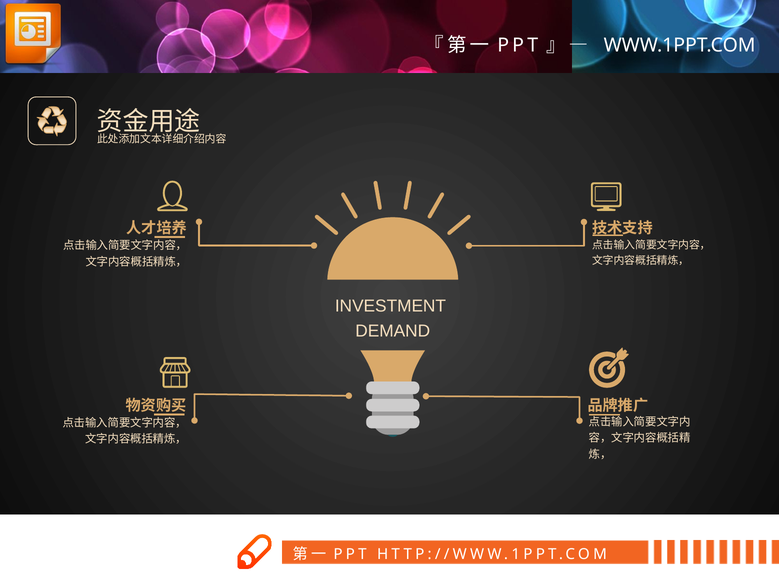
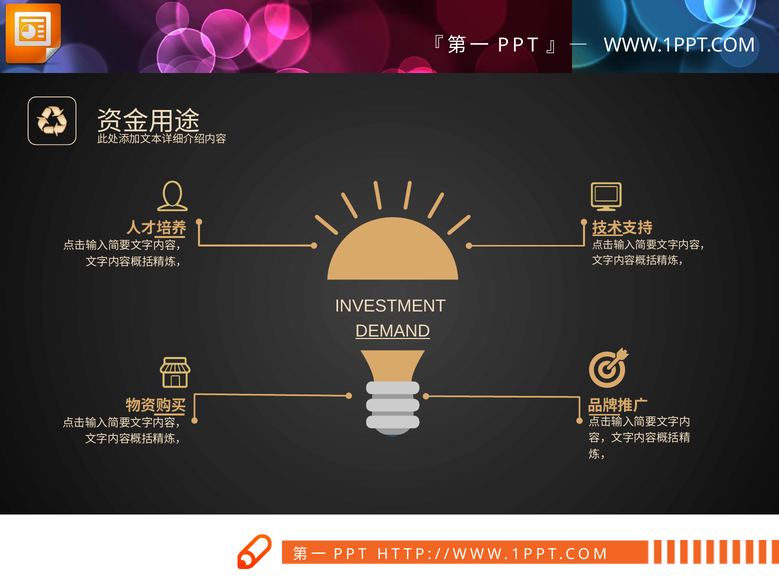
DEMAND underline: none -> present
